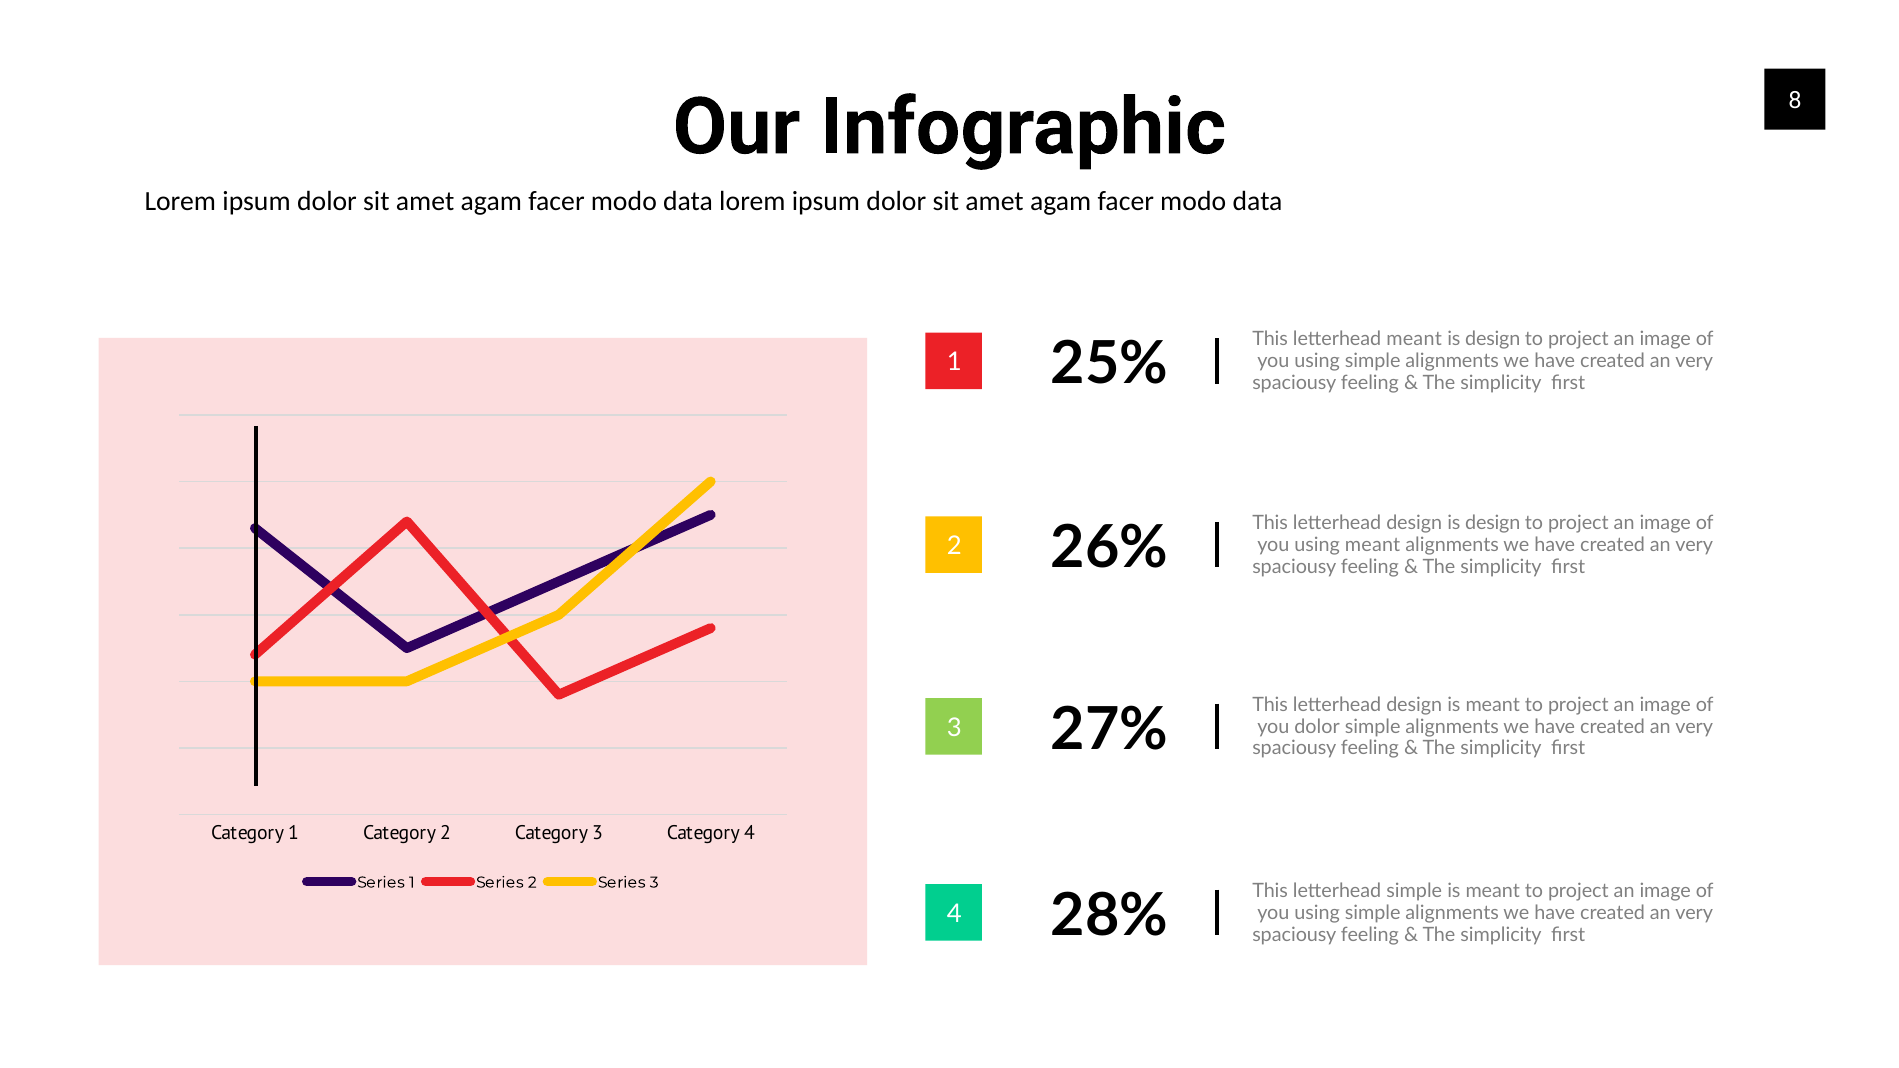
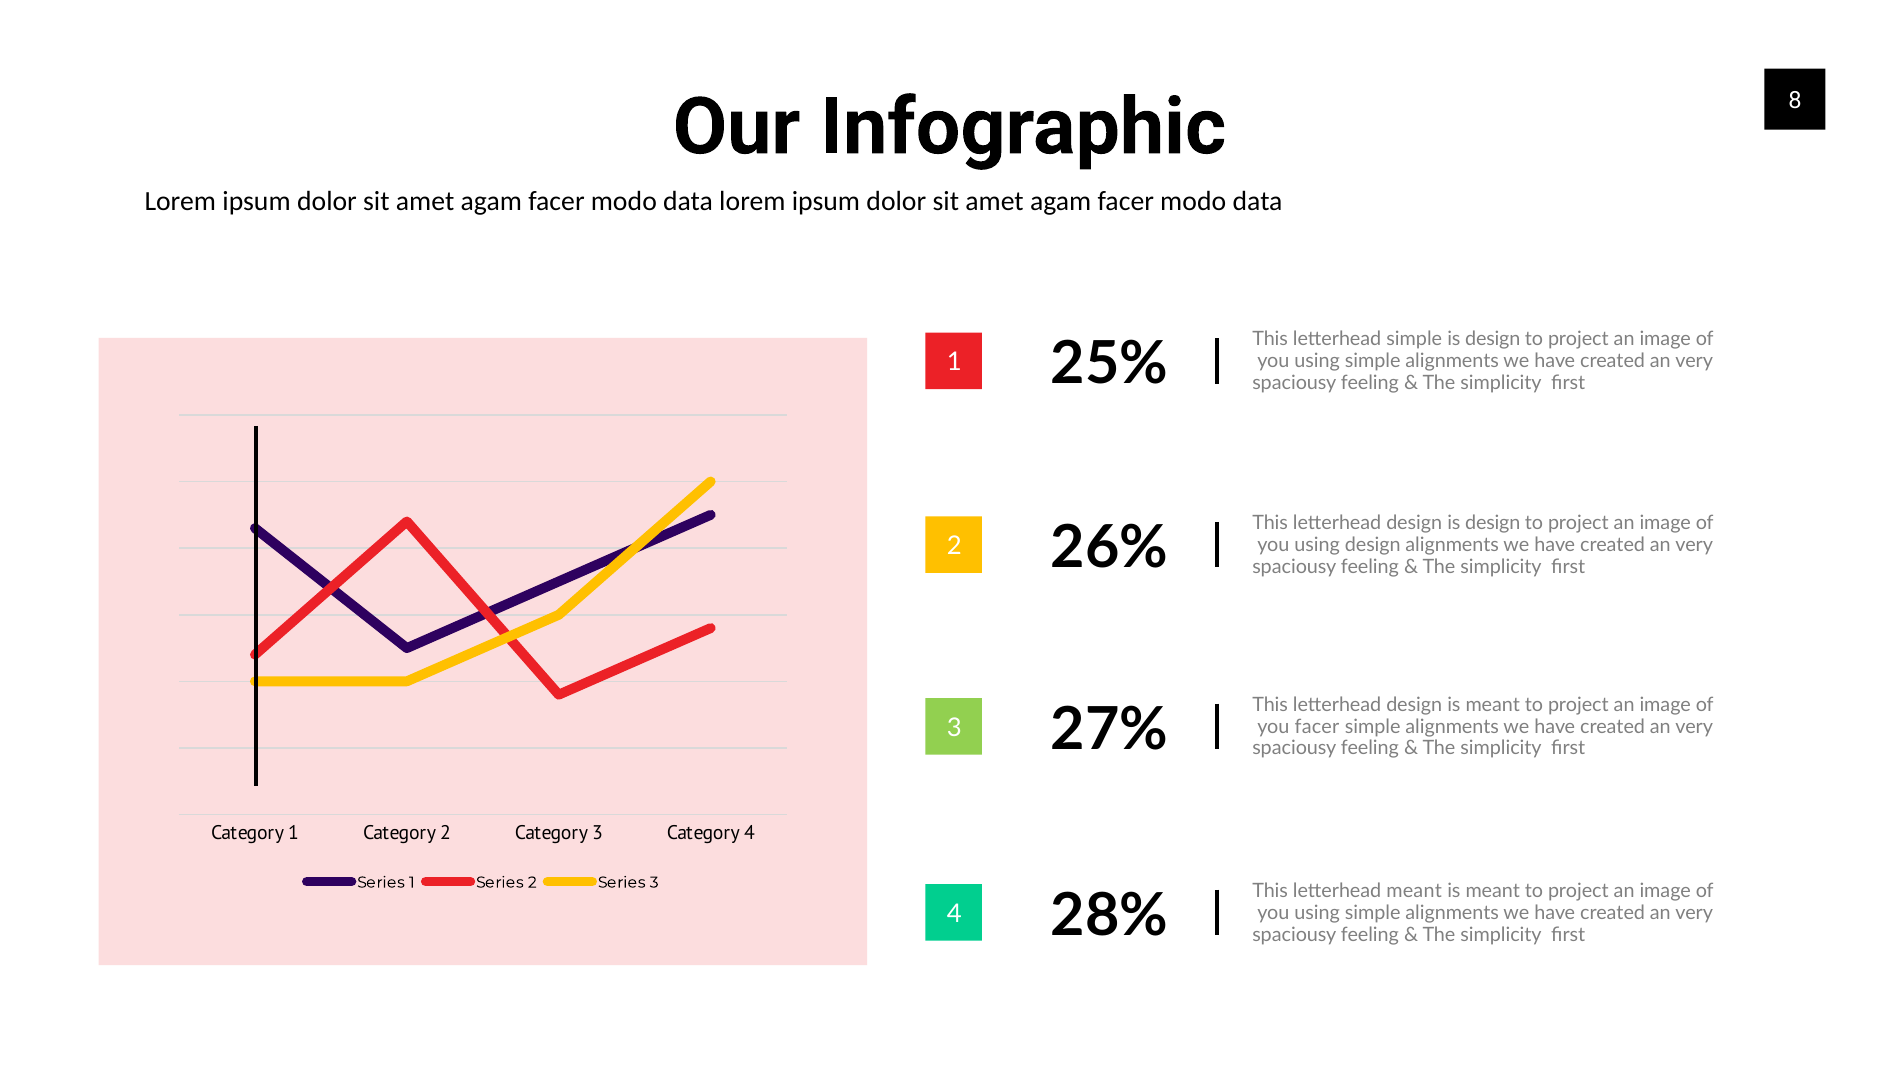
letterhead meant: meant -> simple
using meant: meant -> design
you dolor: dolor -> facer
letterhead simple: simple -> meant
